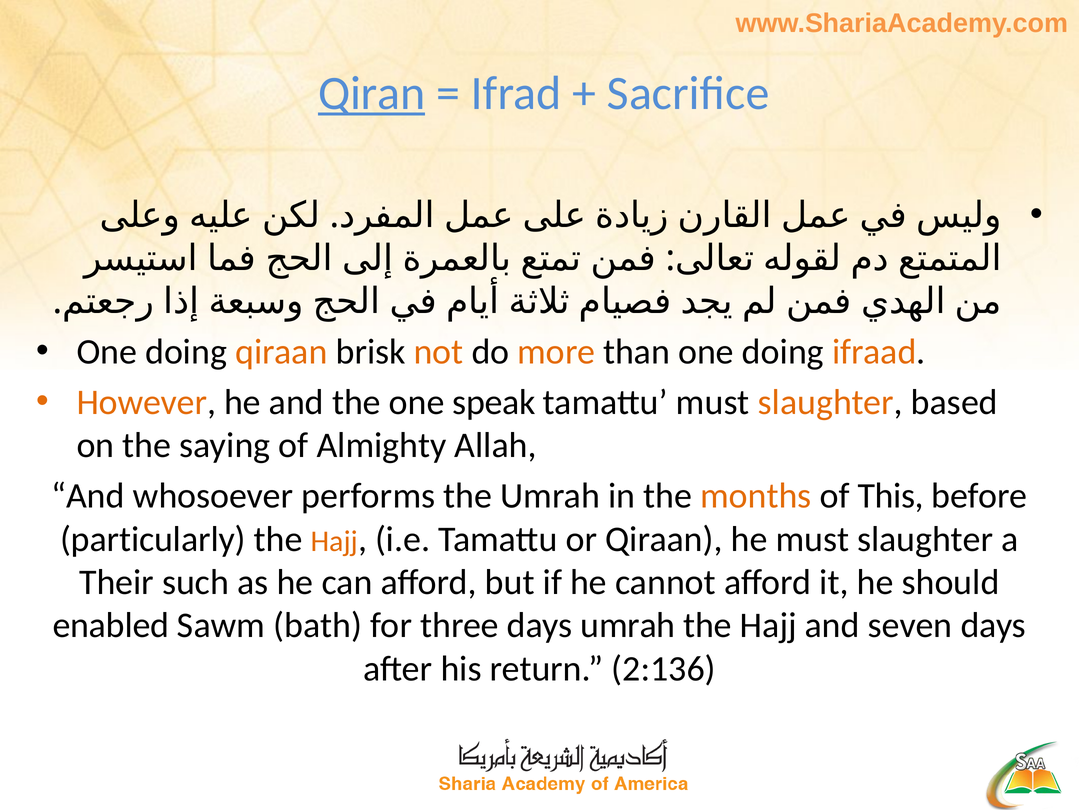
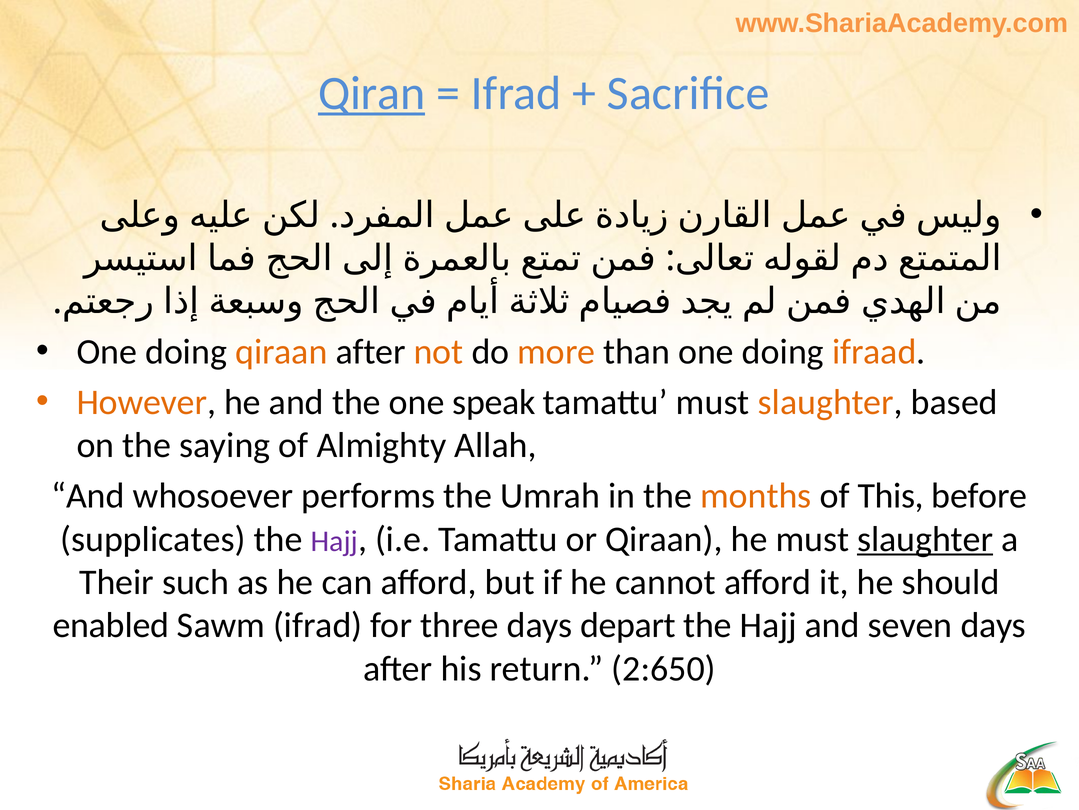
qiraan brisk: brisk -> after
particularly: particularly -> supplicates
Hajj at (334, 541) colour: orange -> purple
slaughter at (925, 539) underline: none -> present
Sawm bath: bath -> ifrad
days umrah: umrah -> depart
2:136: 2:136 -> 2:650
